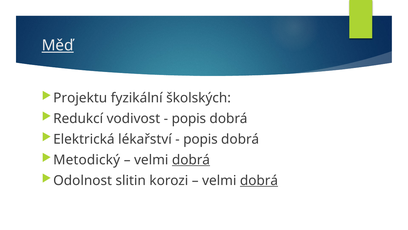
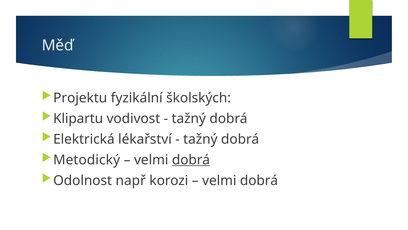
Měď underline: present -> none
Redukcí: Redukcí -> Klipartu
popis at (189, 118): popis -> tažný
popis at (200, 139): popis -> tažný
slitin: slitin -> např
dobrá at (259, 180) underline: present -> none
